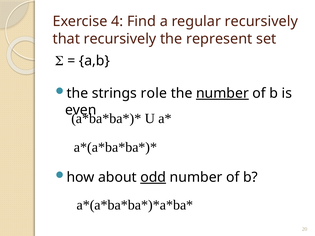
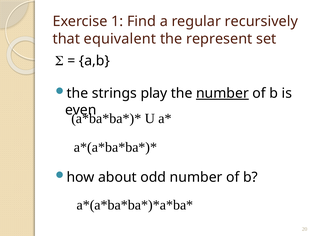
4: 4 -> 1
that recursively: recursively -> equivalent
role: role -> play
odd underline: present -> none
